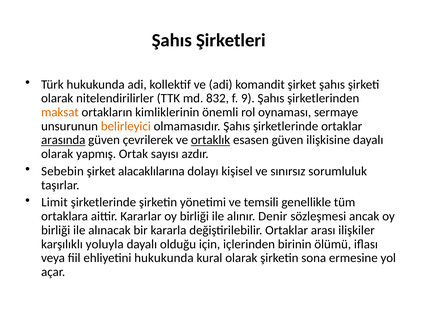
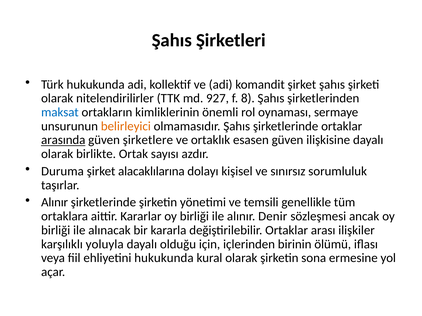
832: 832 -> 927
9: 9 -> 8
maksat colour: orange -> blue
çevrilerek: çevrilerek -> şirketlere
ortaklık underline: present -> none
yapmış: yapmış -> birlikte
Sebebin: Sebebin -> Duruma
Limit at (54, 203): Limit -> Alınır
